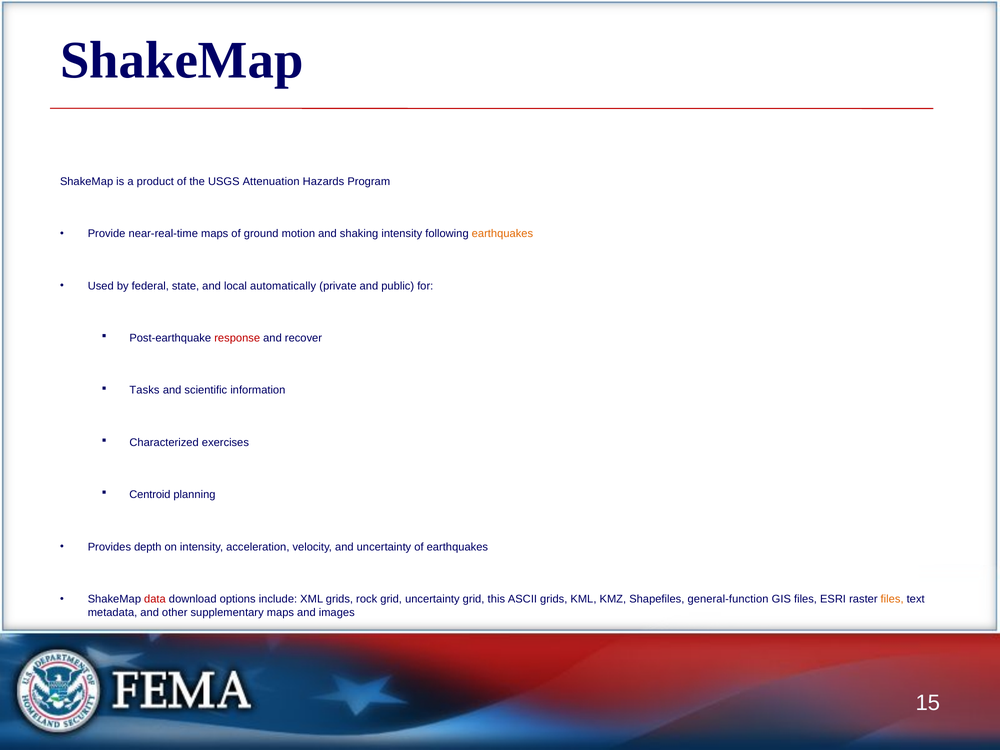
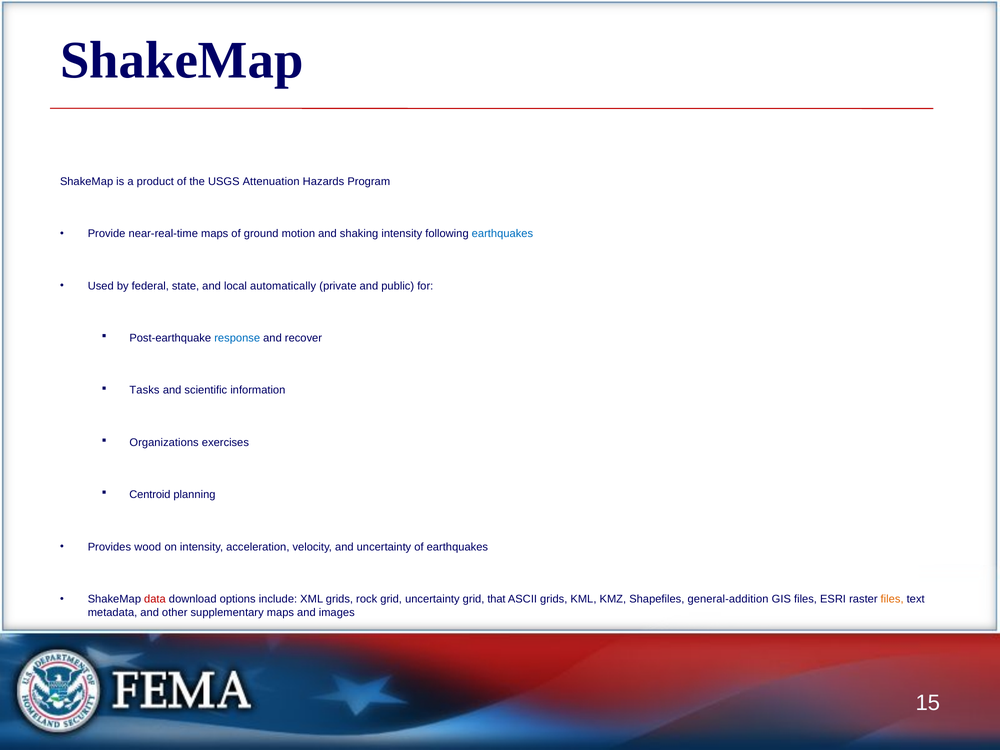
earthquakes at (502, 234) colour: orange -> blue
response colour: red -> blue
Characterized: Characterized -> Organizations
depth: depth -> wood
this: this -> that
general-function: general-function -> general-addition
